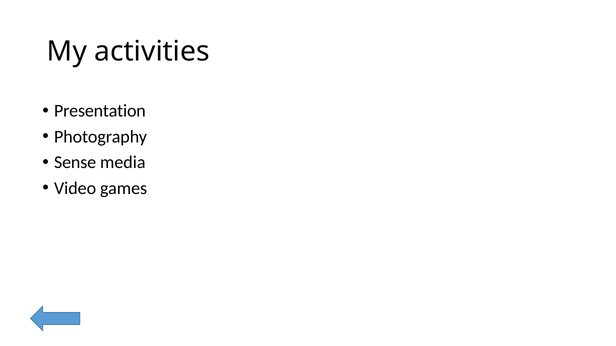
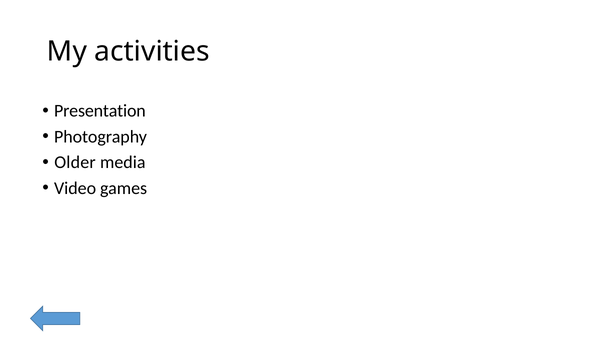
Sense: Sense -> Older
